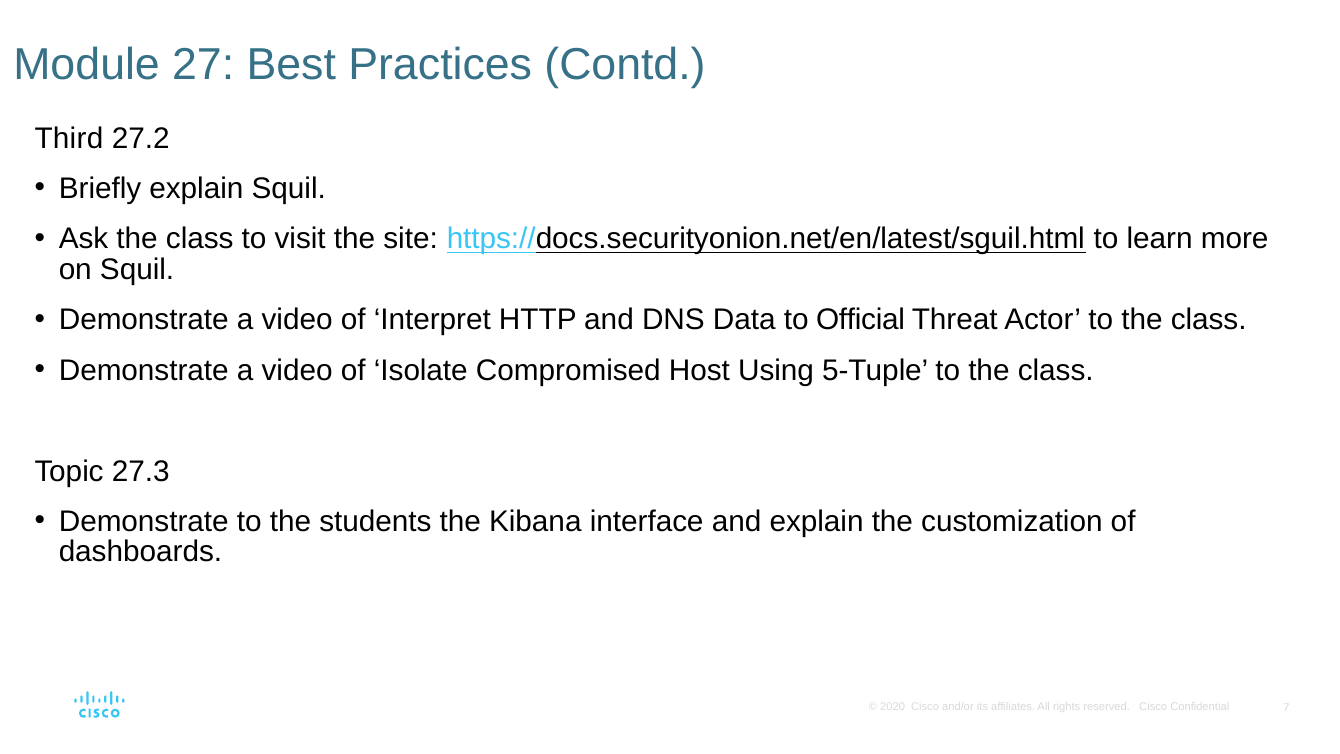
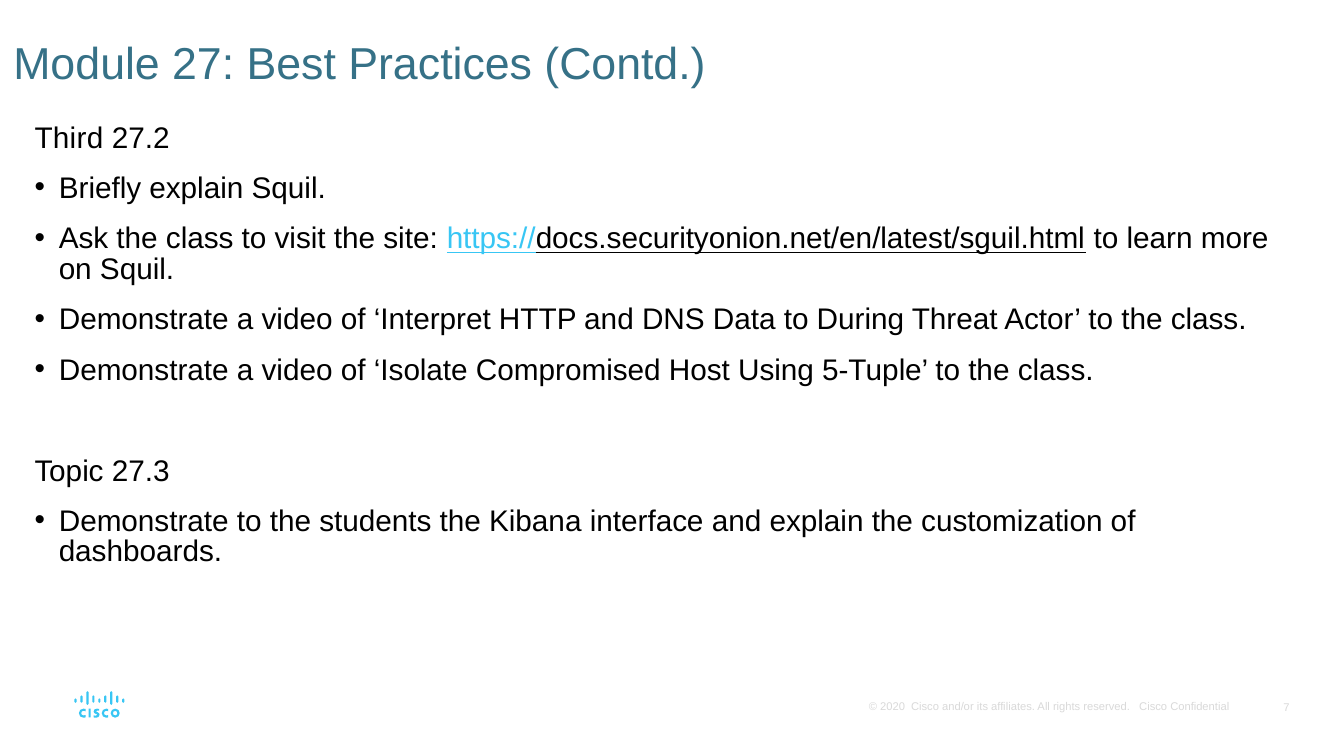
Official: Official -> During
